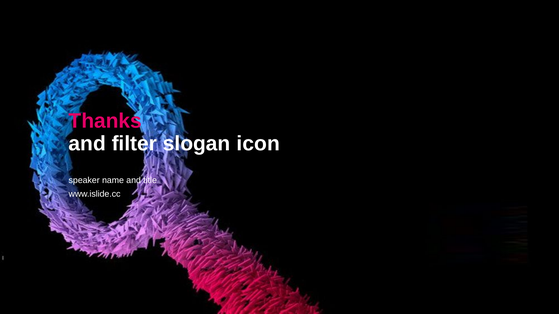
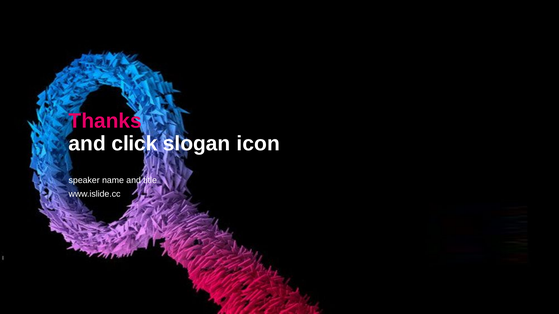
filter: filter -> click
